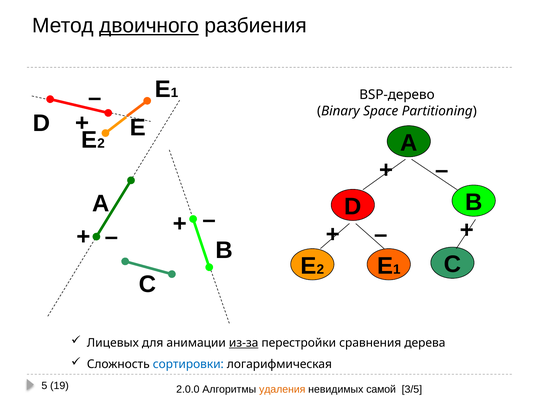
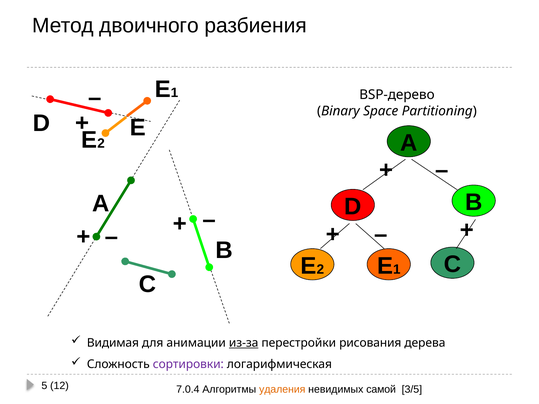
двоичного underline: present -> none
Лицевых: Лицевых -> Видимая
сравнения: сравнения -> рисования
сортировки colour: blue -> purple
19: 19 -> 12
2.0.0: 2.0.0 -> 7.0.4
